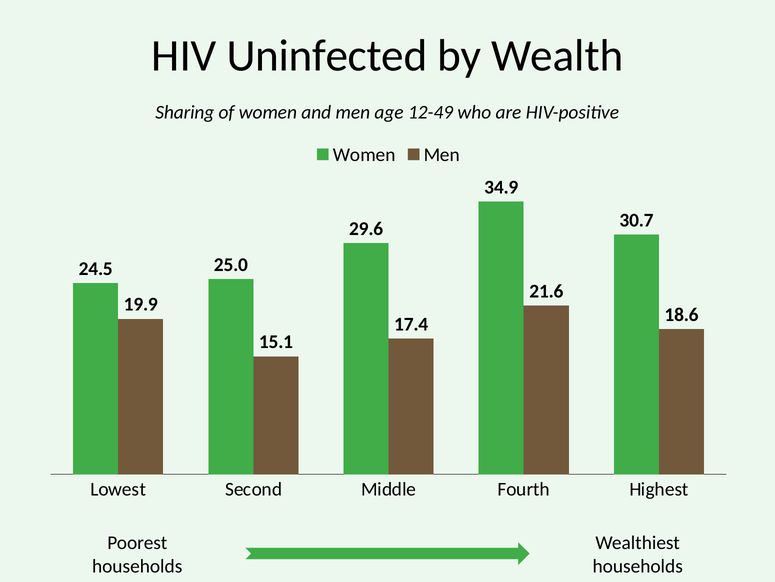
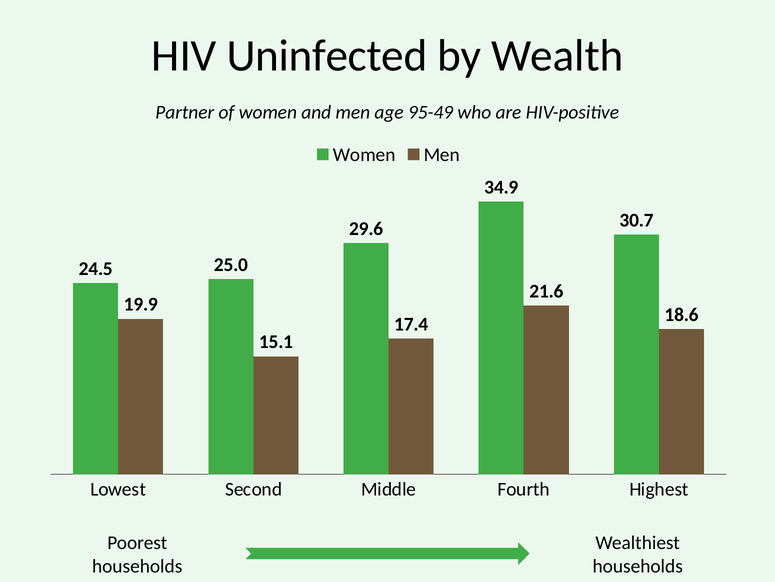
Sharing: Sharing -> Partner
12-49: 12-49 -> 95-49
